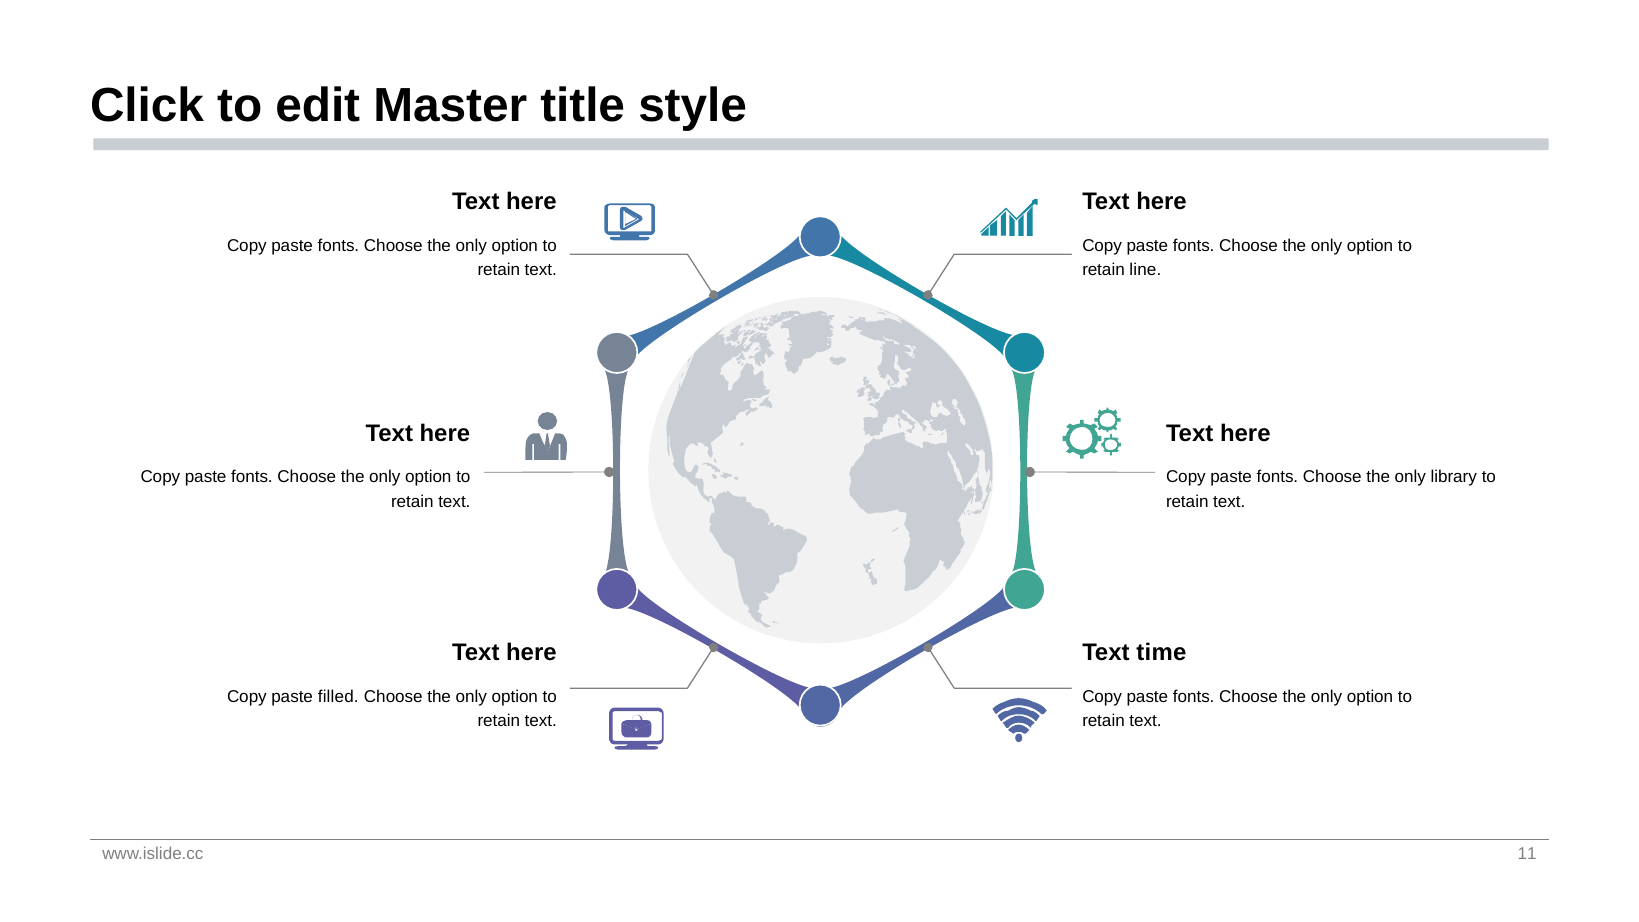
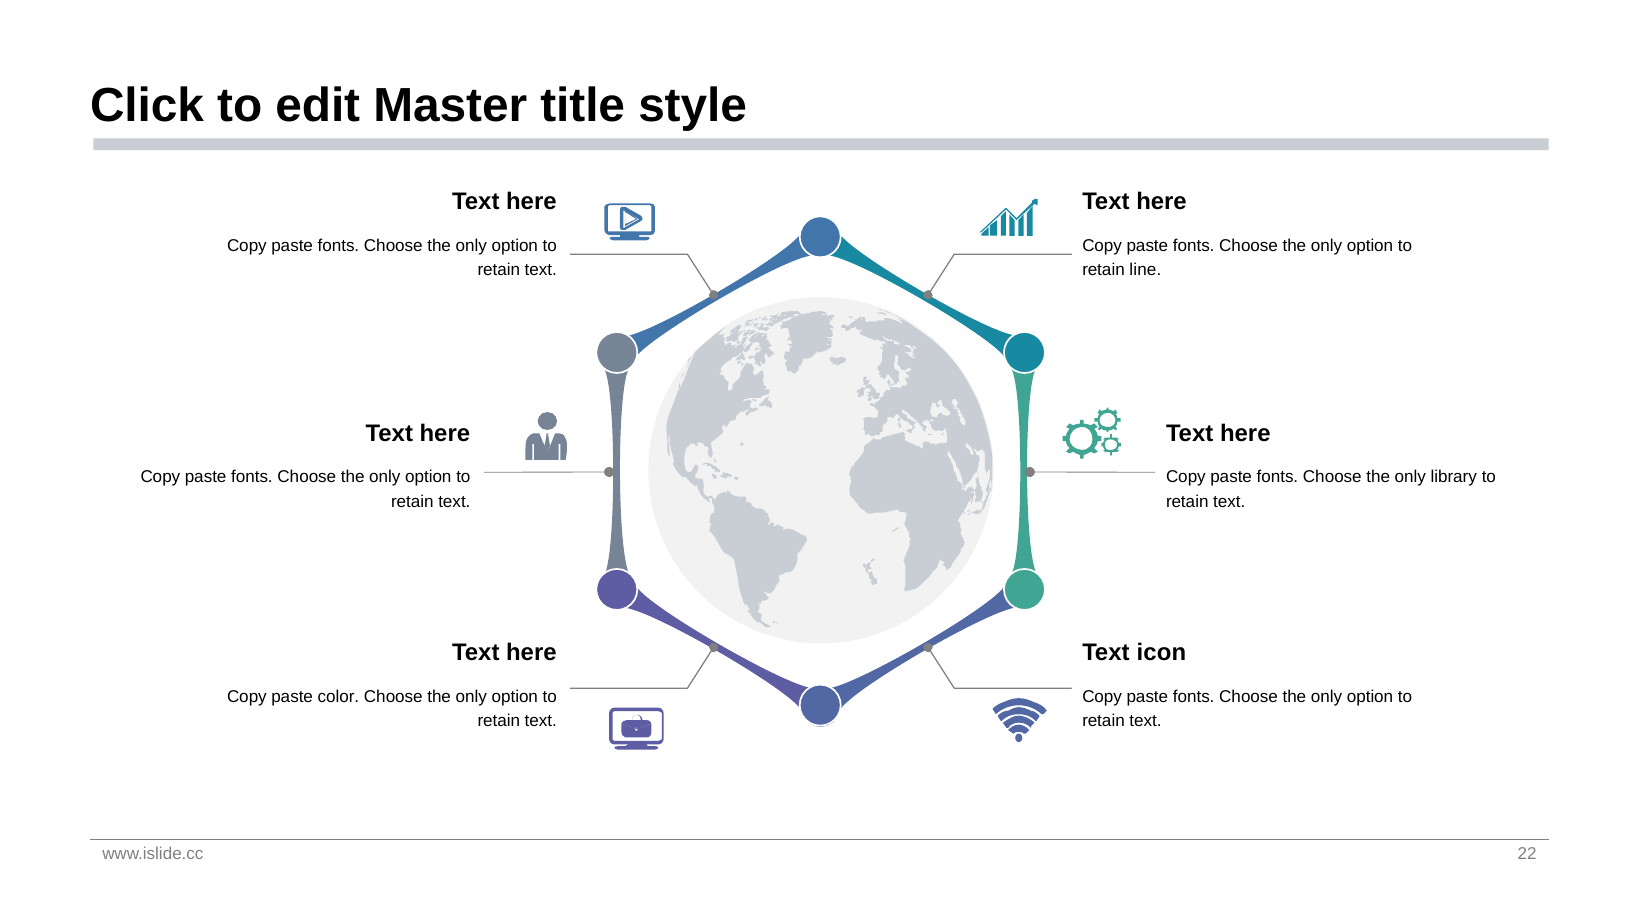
time: time -> icon
filled: filled -> color
11: 11 -> 22
